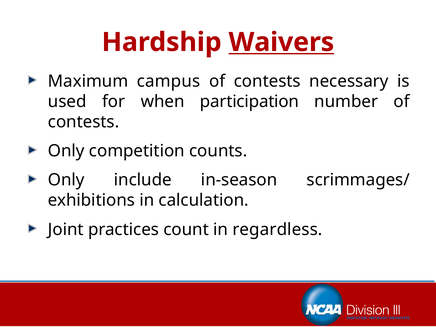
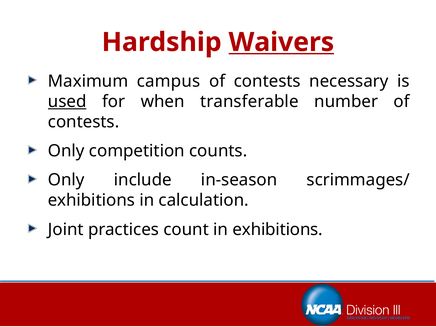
used underline: none -> present
participation: participation -> transferable
in regardless: regardless -> exhibitions
